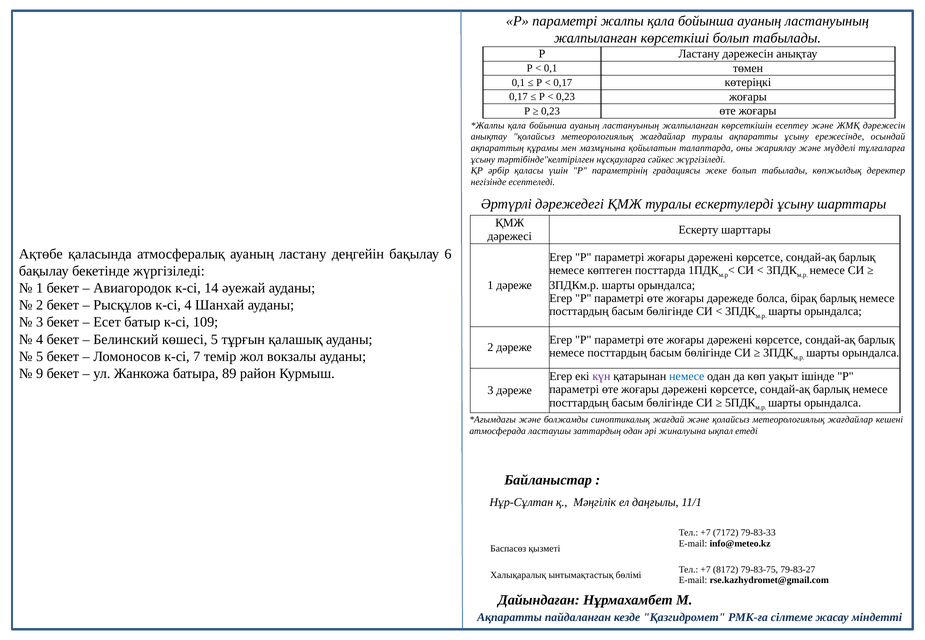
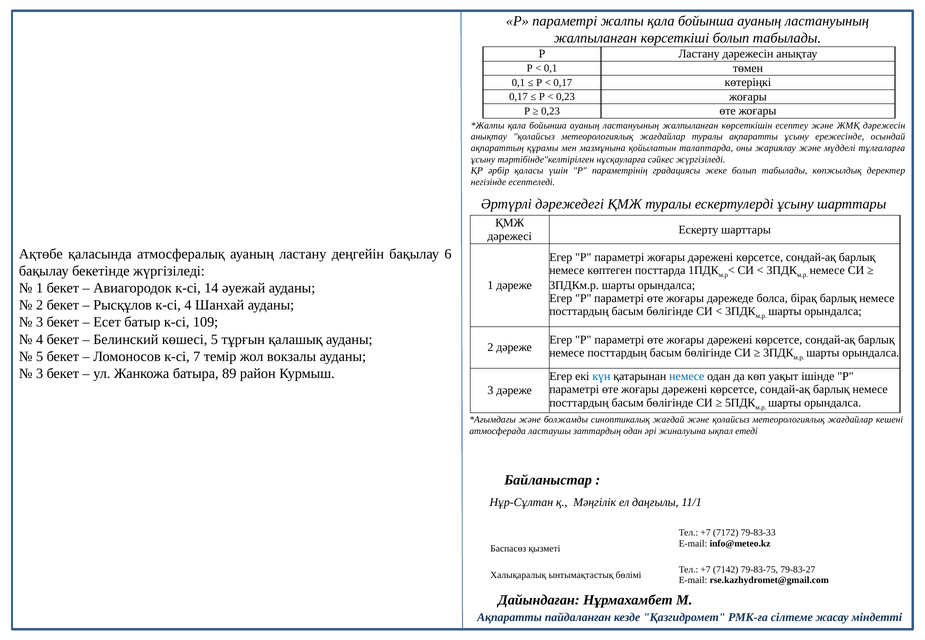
9 at (40, 374): 9 -> 3
күн colour: purple -> blue
8172: 8172 -> 7142
